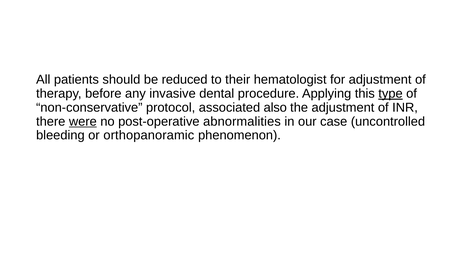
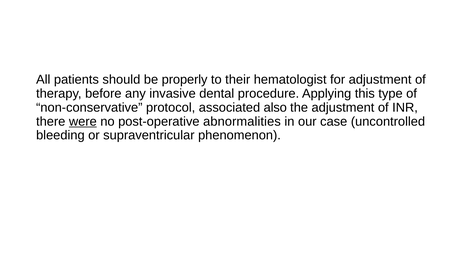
reduced: reduced -> properly
type underline: present -> none
orthopanoramic: orthopanoramic -> supraventricular
